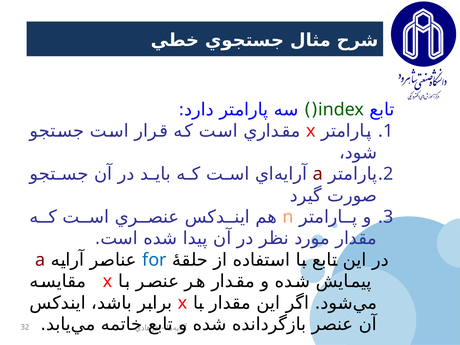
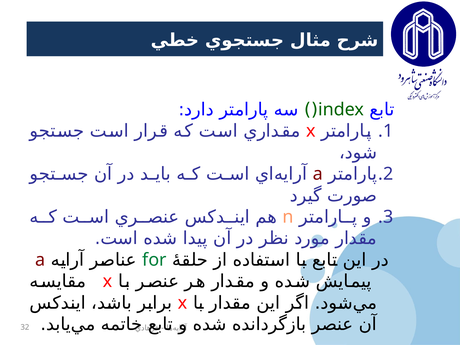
for colour: blue -> green
